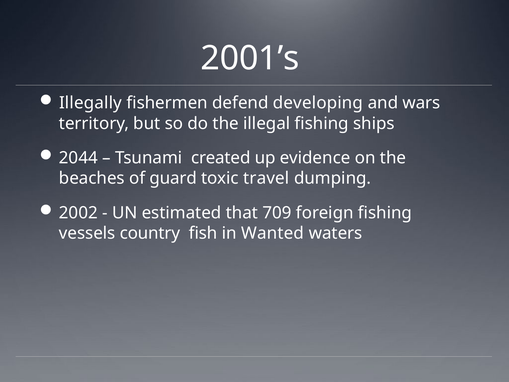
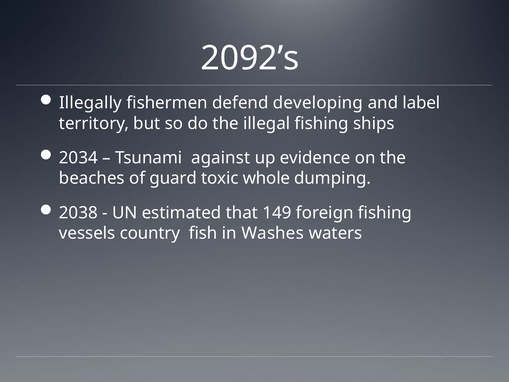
2001’s: 2001’s -> 2092’s
wars: wars -> label
2044: 2044 -> 2034
created: created -> against
travel: travel -> whole
2002: 2002 -> 2038
709: 709 -> 149
Wanted: Wanted -> Washes
